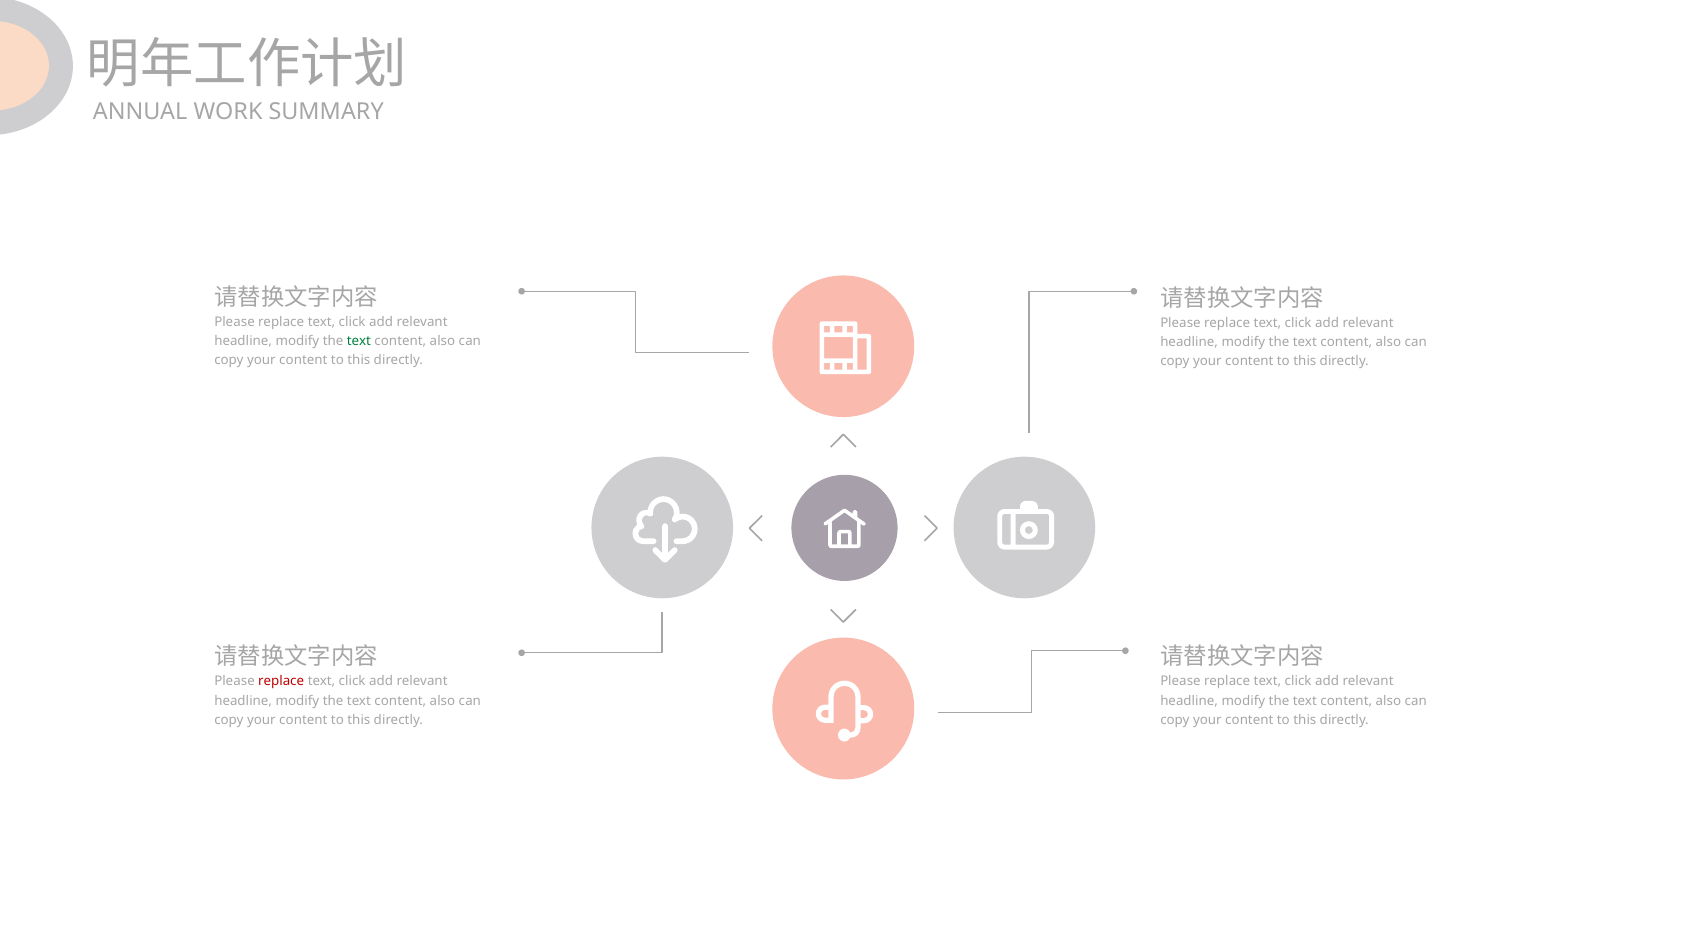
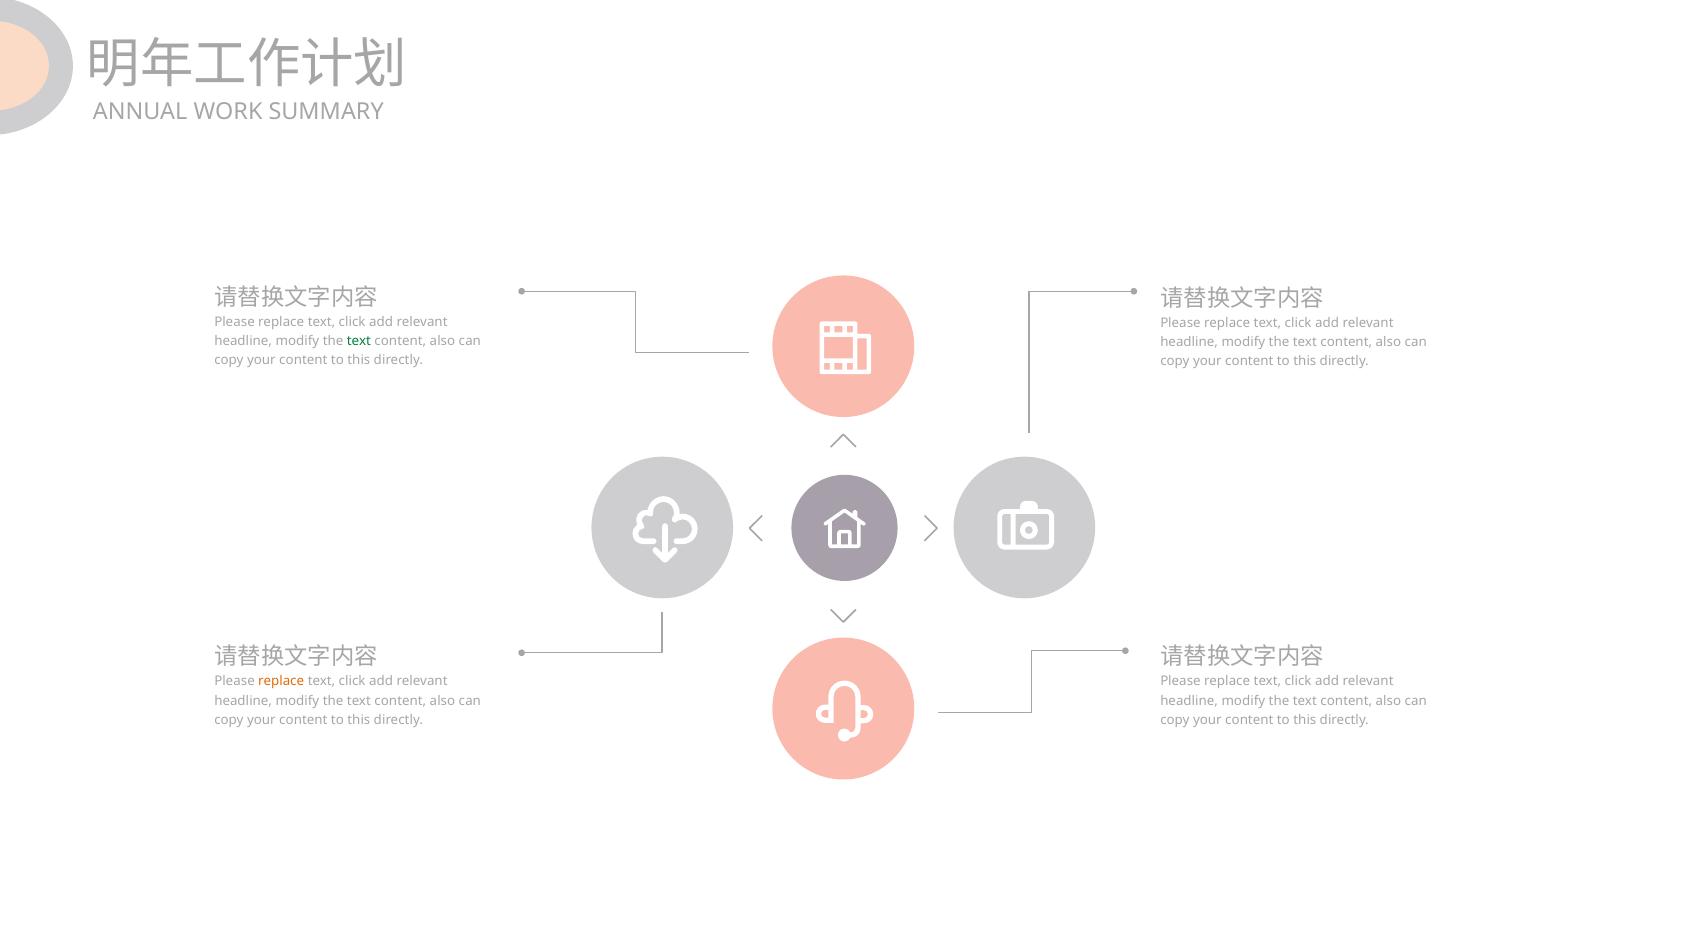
replace at (281, 682) colour: red -> orange
